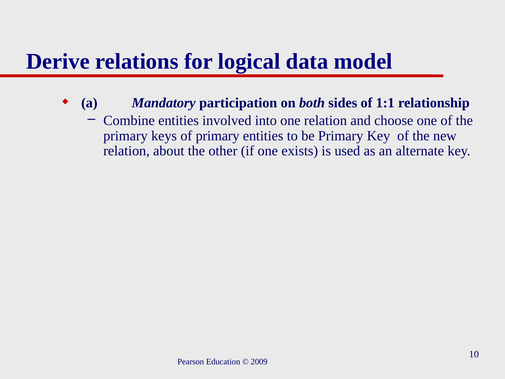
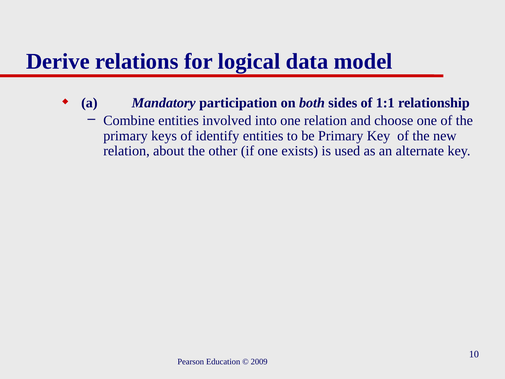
of primary: primary -> identify
